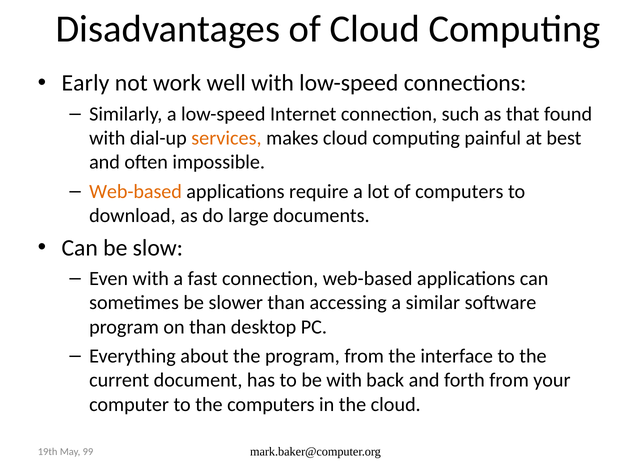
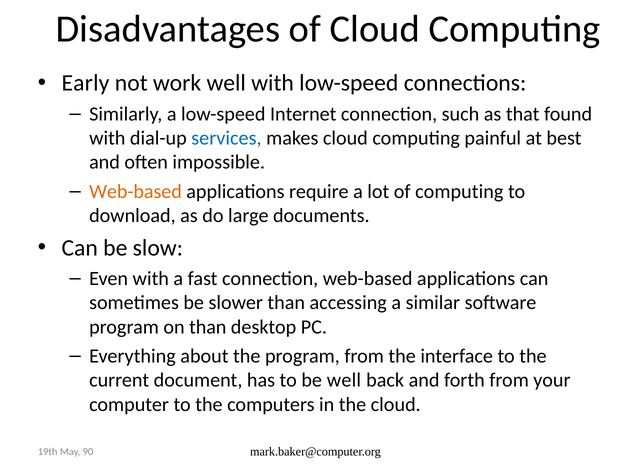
services colour: orange -> blue
of computers: computers -> computing
be with: with -> well
99: 99 -> 90
